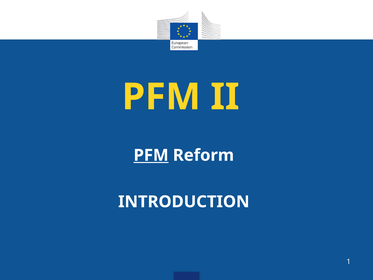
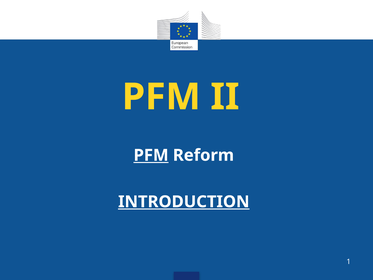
INTRODUCTION underline: none -> present
